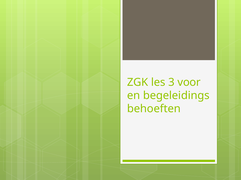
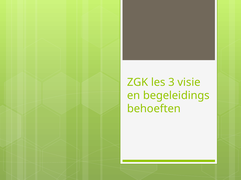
voor: voor -> visie
